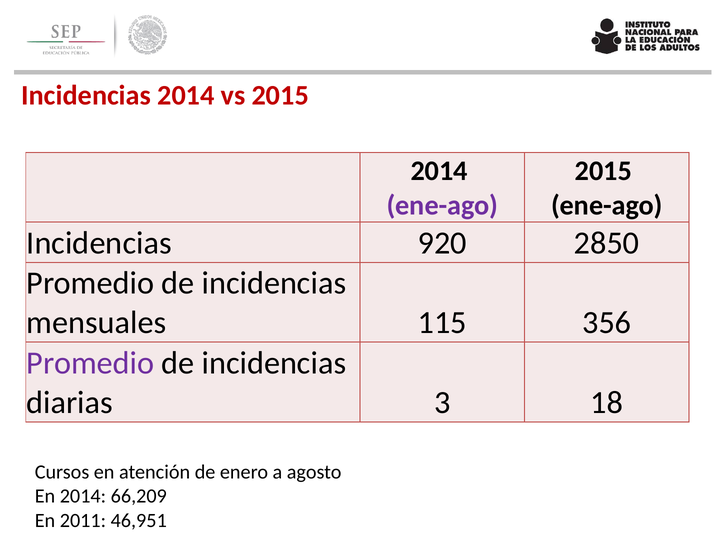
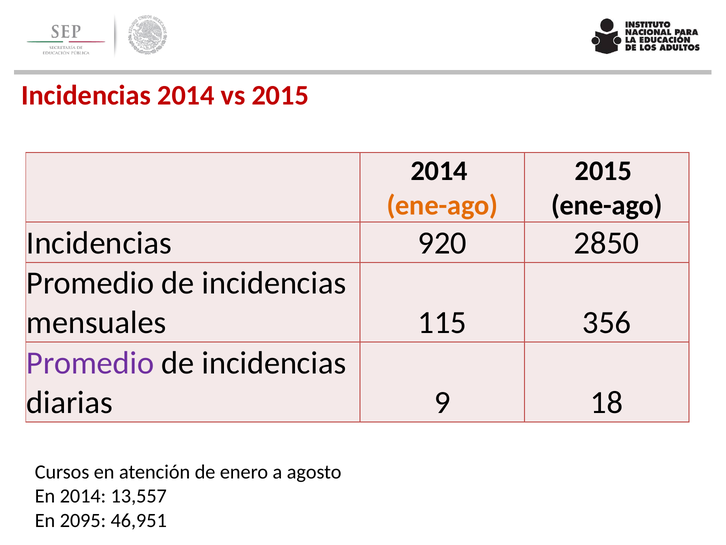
ene-ago at (442, 205) colour: purple -> orange
3: 3 -> 9
66,209: 66,209 -> 13,557
2011: 2011 -> 2095
